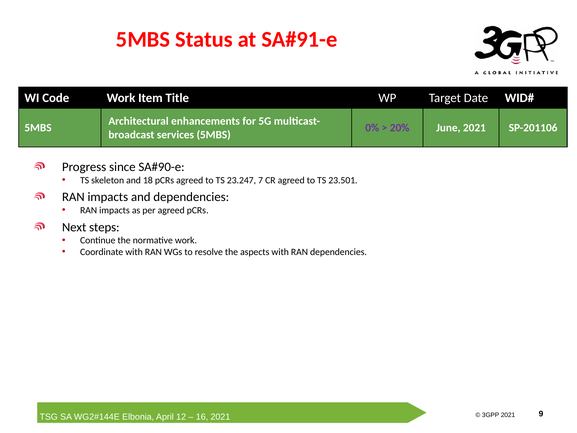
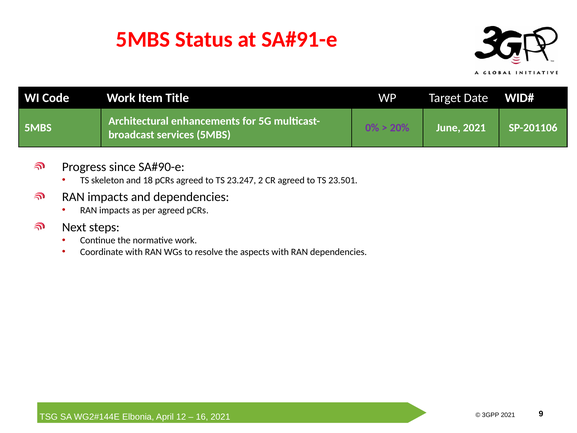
7: 7 -> 2
